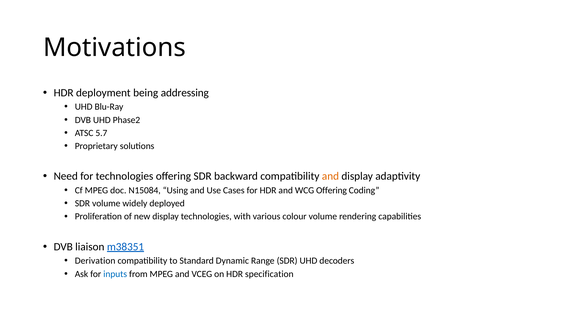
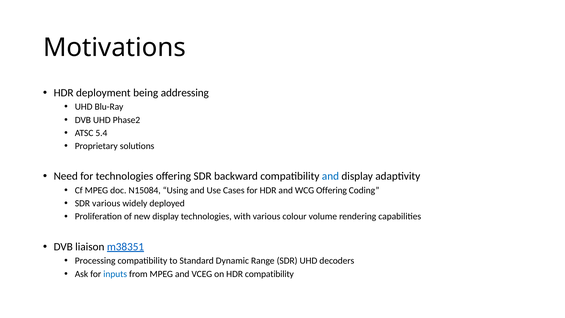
5.7: 5.7 -> 5.4
and at (330, 176) colour: orange -> blue
SDR volume: volume -> various
Derivation: Derivation -> Processing
HDR specification: specification -> compatibility
